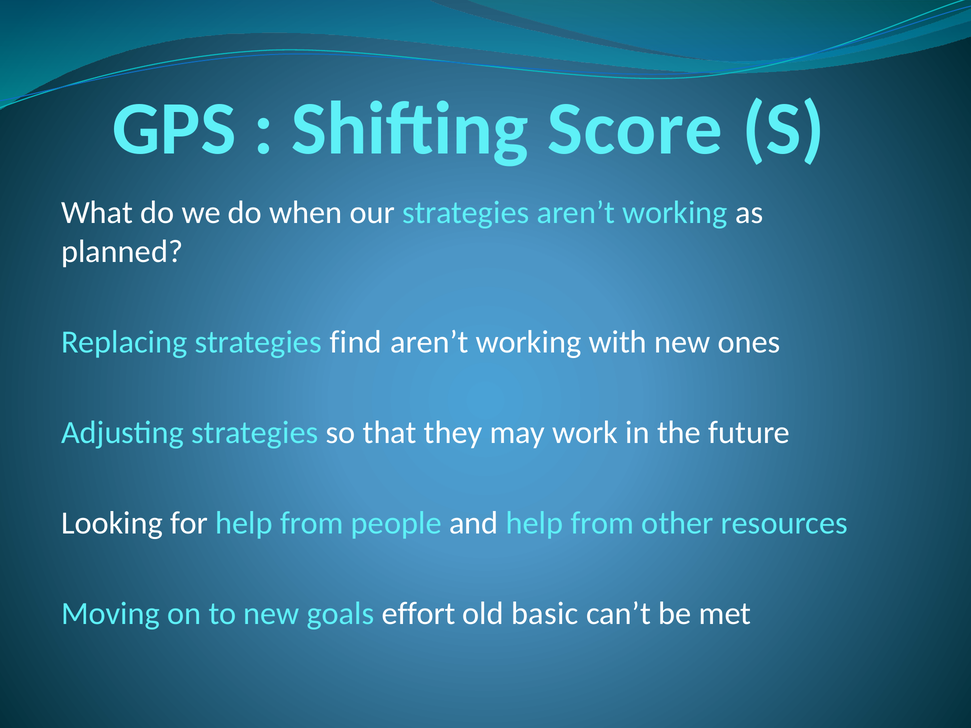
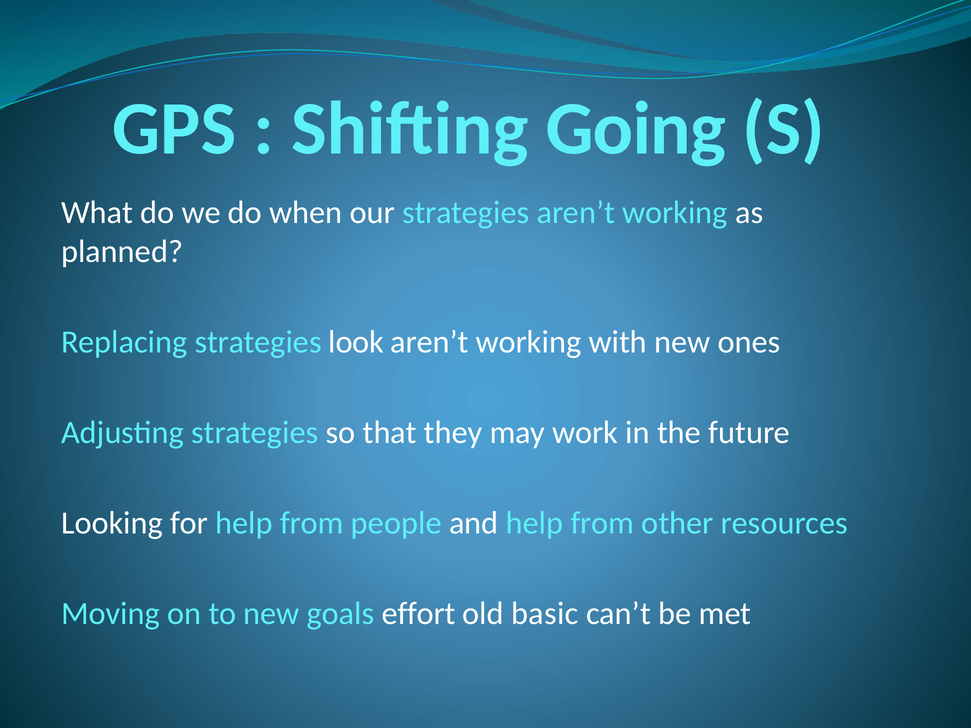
Score: Score -> Going
find: find -> look
